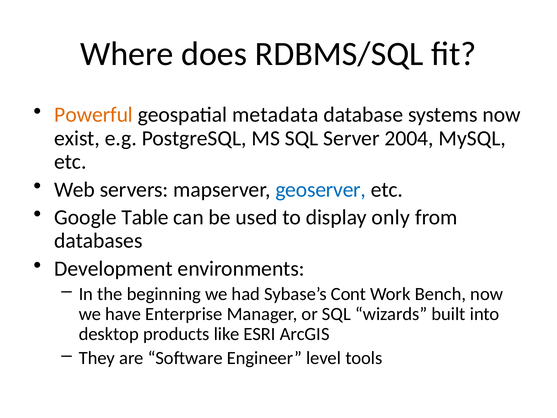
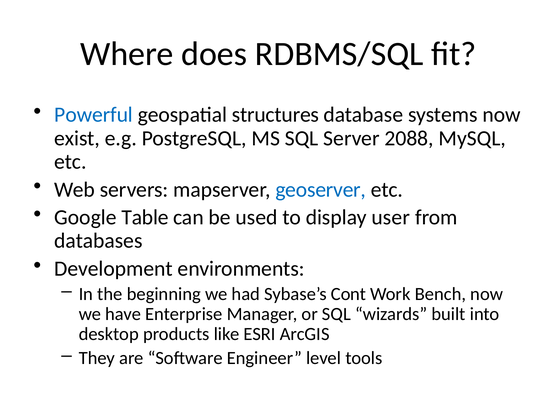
Powerful colour: orange -> blue
metadata: metadata -> structures
2004: 2004 -> 2088
only: only -> user
